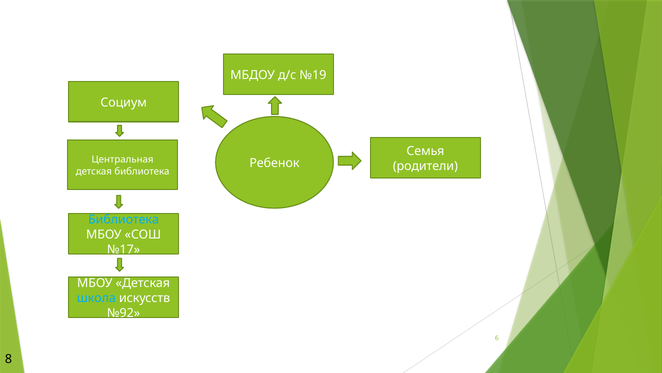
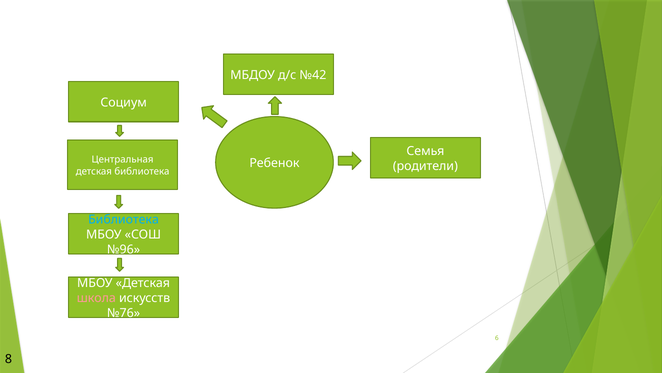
№19: №19 -> №42
№17: №17 -> №96
школа colour: light blue -> pink
№92: №92 -> №76
